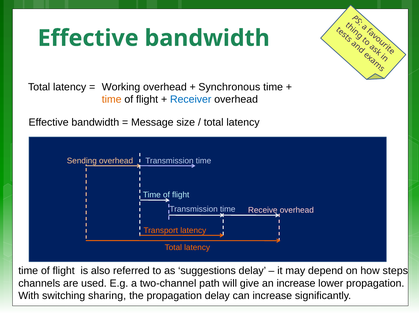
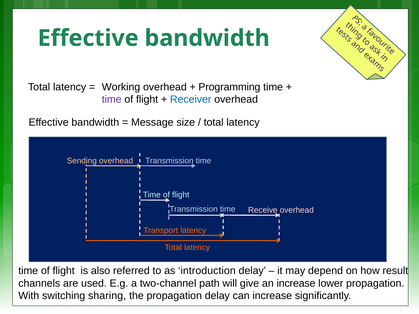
Synchronous: Synchronous -> Programming
time at (112, 100) colour: orange -> purple
suggestions: suggestions -> introduction
steps: steps -> result
